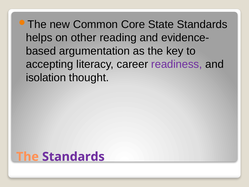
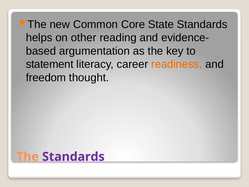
accepting: accepting -> statement
readiness colour: purple -> orange
isolation: isolation -> freedom
